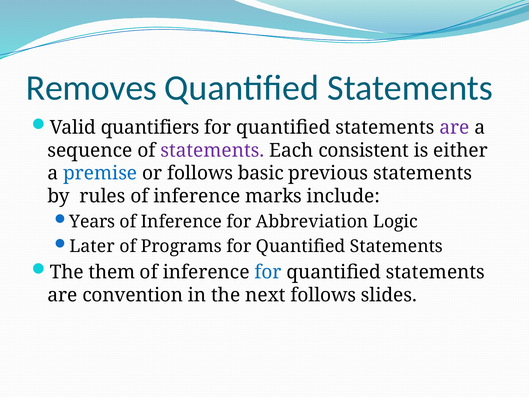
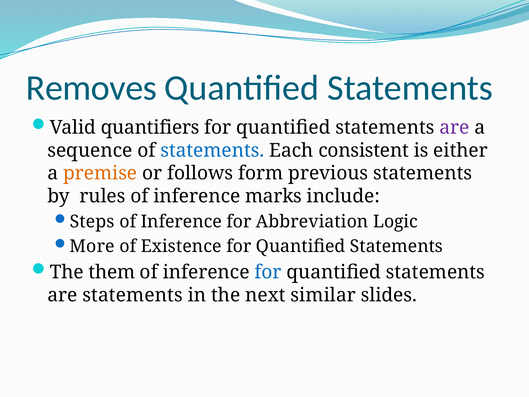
statements at (212, 150) colour: purple -> blue
premise colour: blue -> orange
basic: basic -> form
Years: Years -> Steps
Later: Later -> More
Programs: Programs -> Existence
are convention: convention -> statements
next follows: follows -> similar
